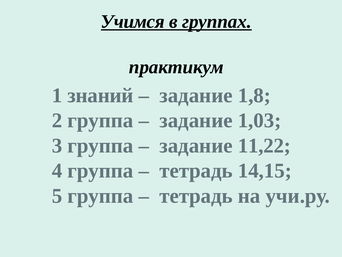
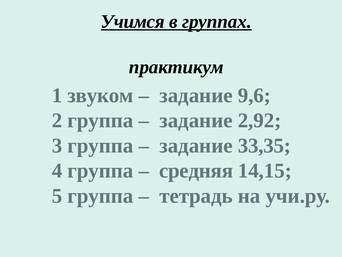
знаний: знаний -> звуком
1,8: 1,8 -> 9,6
1,03: 1,03 -> 2,92
11,22: 11,22 -> 33,35
тетрадь at (196, 170): тетрадь -> средняя
